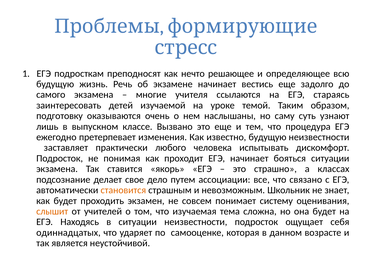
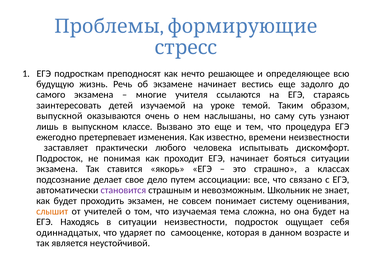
подготовку: подготовку -> выпускной
известно будущую: будущую -> времени
становится colour: orange -> purple
